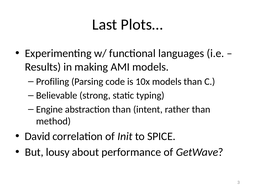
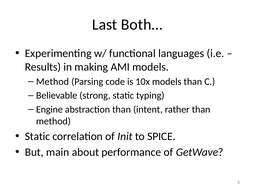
Plots…: Plots… -> Both…
Profiling at (53, 82): Profiling -> Method
David at (37, 137): David -> Static
lousy: lousy -> main
